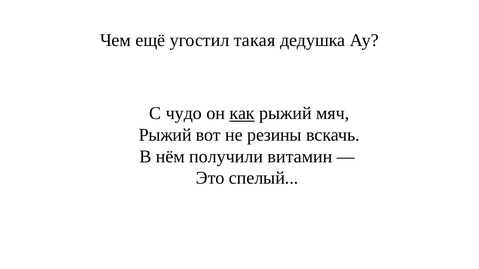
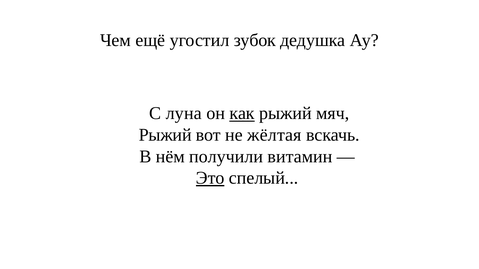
такая: такая -> зубок
чудо: чудо -> луна
резины: резины -> жёлтая
Это underline: none -> present
